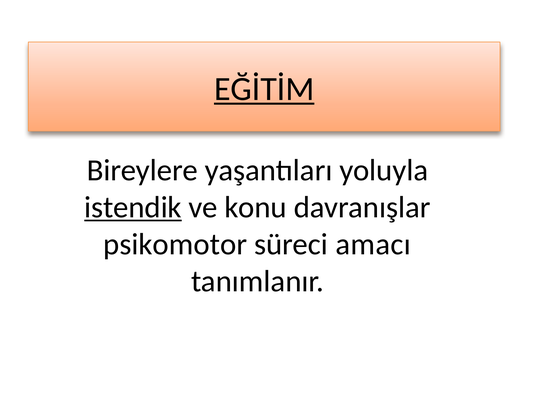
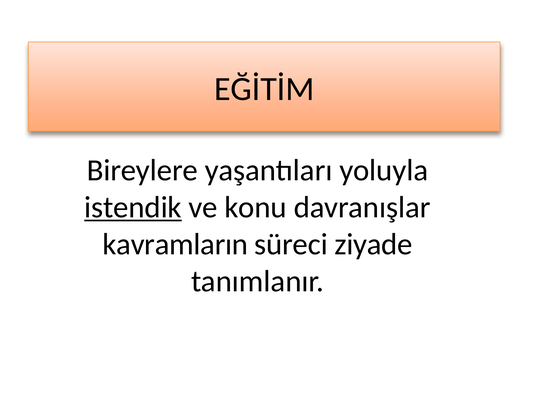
EĞİTİM underline: present -> none
psikomotor: psikomotor -> kavramların
amacı: amacı -> ziyade
